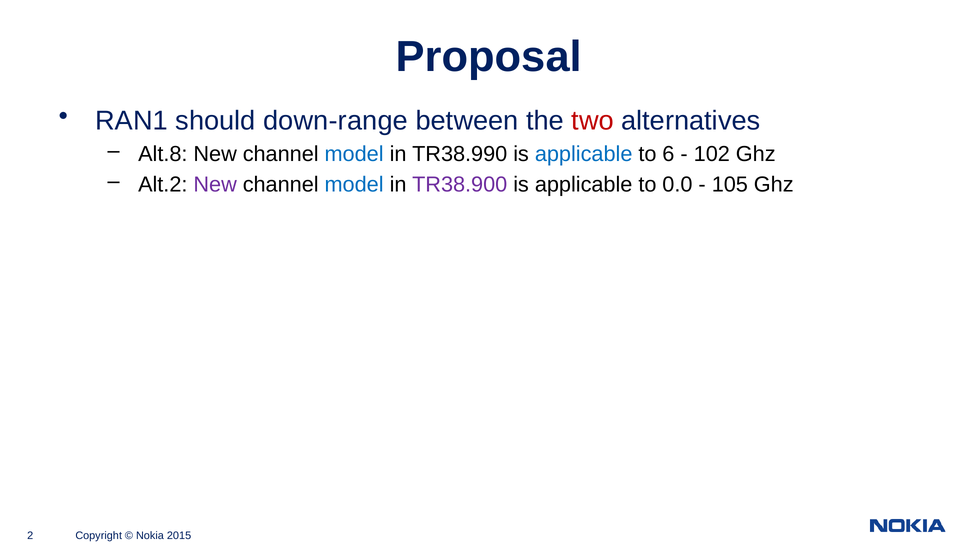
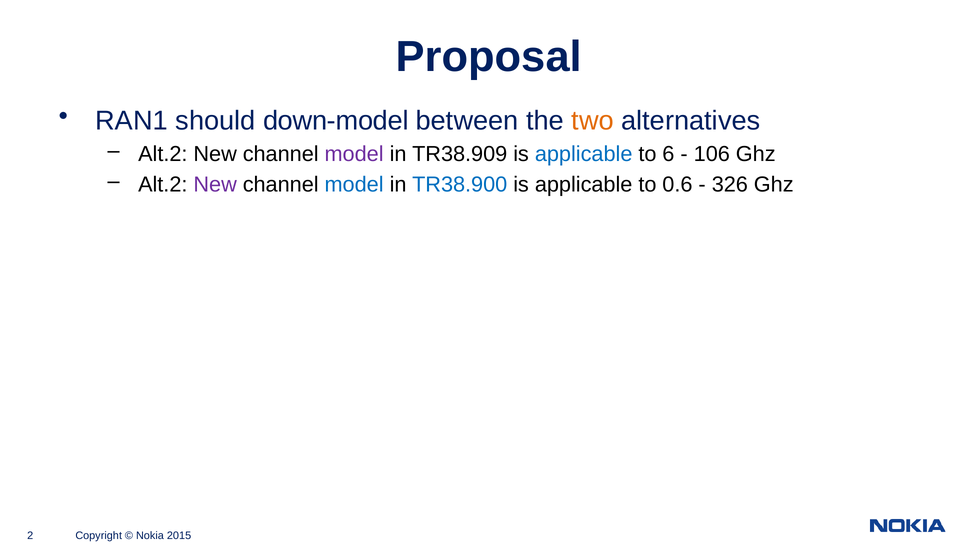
down-range: down-range -> down-model
two colour: red -> orange
Alt.8 at (163, 154): Alt.8 -> Alt.2
model at (354, 154) colour: blue -> purple
TR38.990: TR38.990 -> TR38.909
102: 102 -> 106
TR38.900 colour: purple -> blue
0.0: 0.0 -> 0.6
105: 105 -> 326
